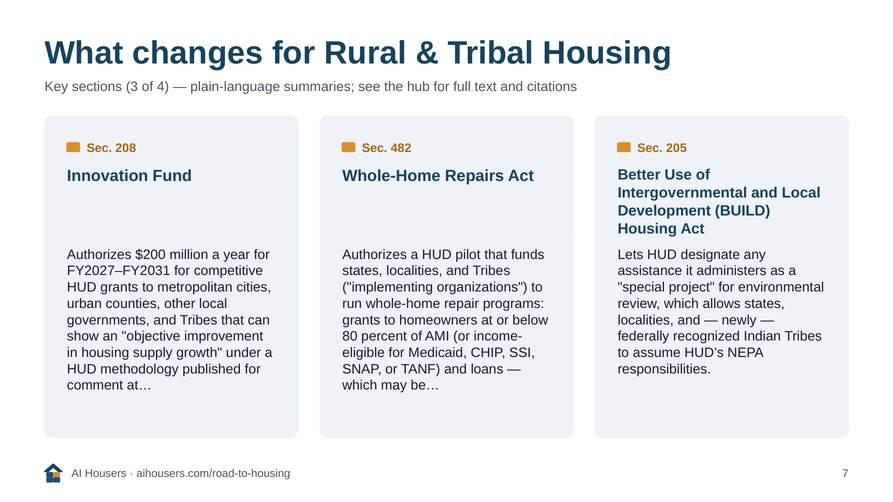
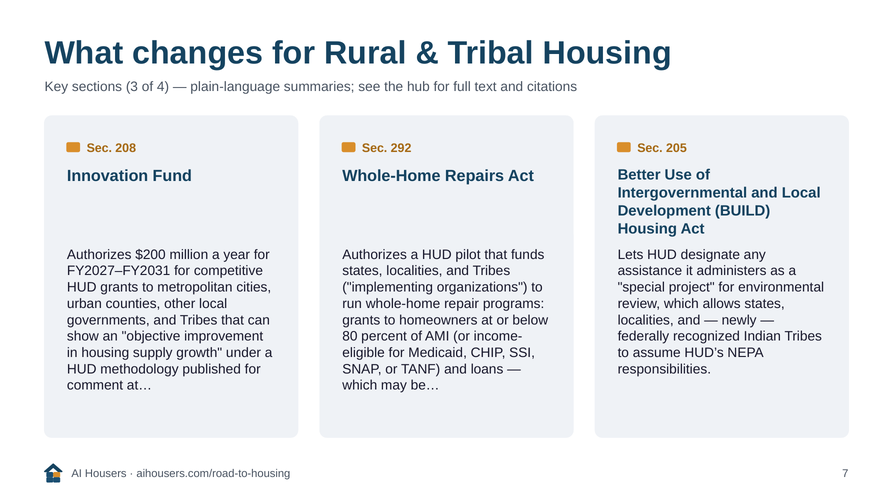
482: 482 -> 292
